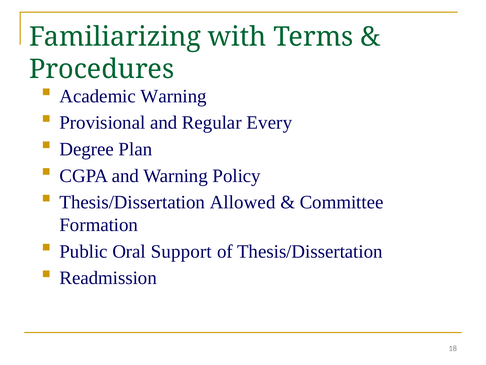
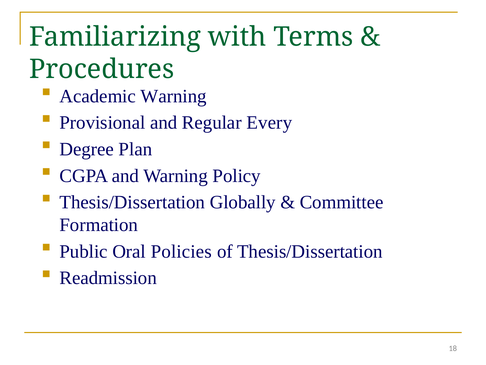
Allowed: Allowed -> Globally
Support: Support -> Policies
